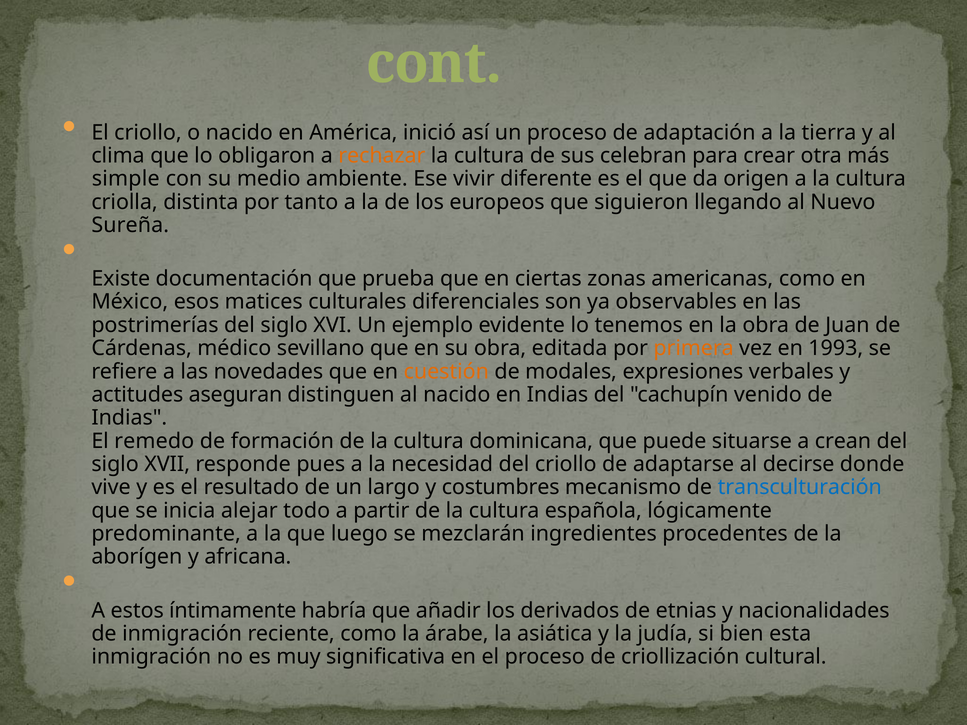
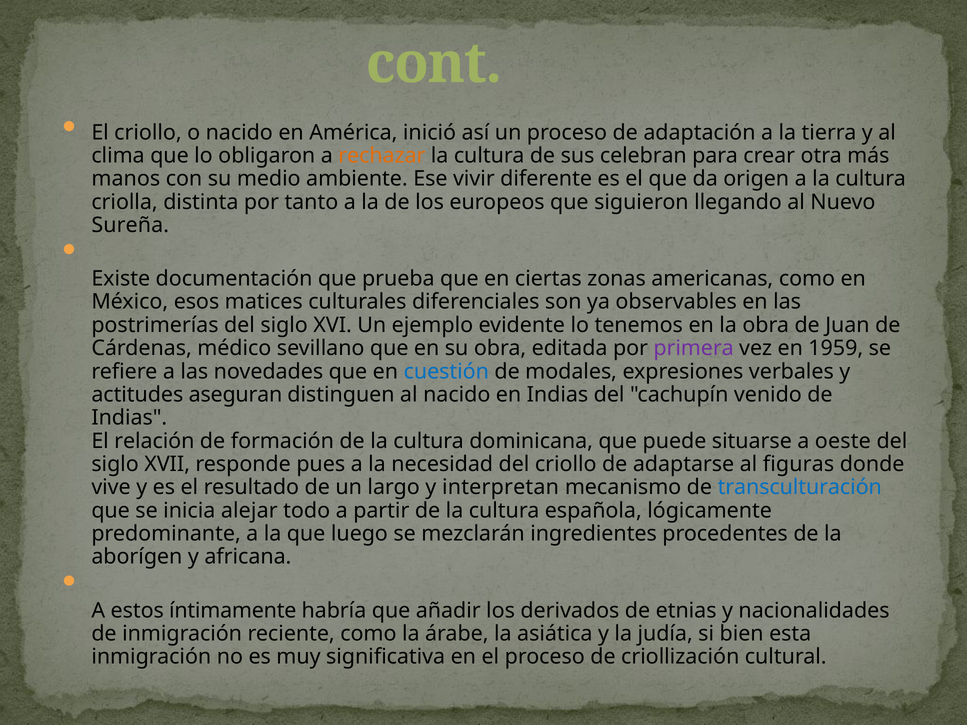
simple: simple -> manos
primera colour: orange -> purple
1993: 1993 -> 1959
cuestión colour: orange -> blue
remedo: remedo -> relación
crean: crean -> oeste
decirse: decirse -> figuras
costumbres: costumbres -> interpretan
